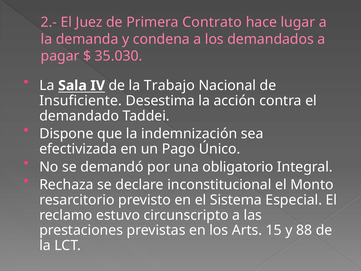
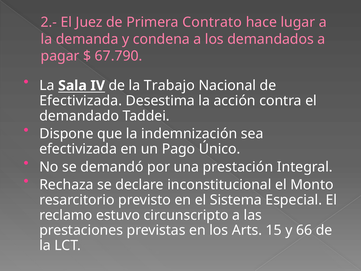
35.030: 35.030 -> 67.790
Insuficiente at (81, 101): Insuficiente -> Efectivizada
obligatorio: obligatorio -> prestación
88: 88 -> 66
